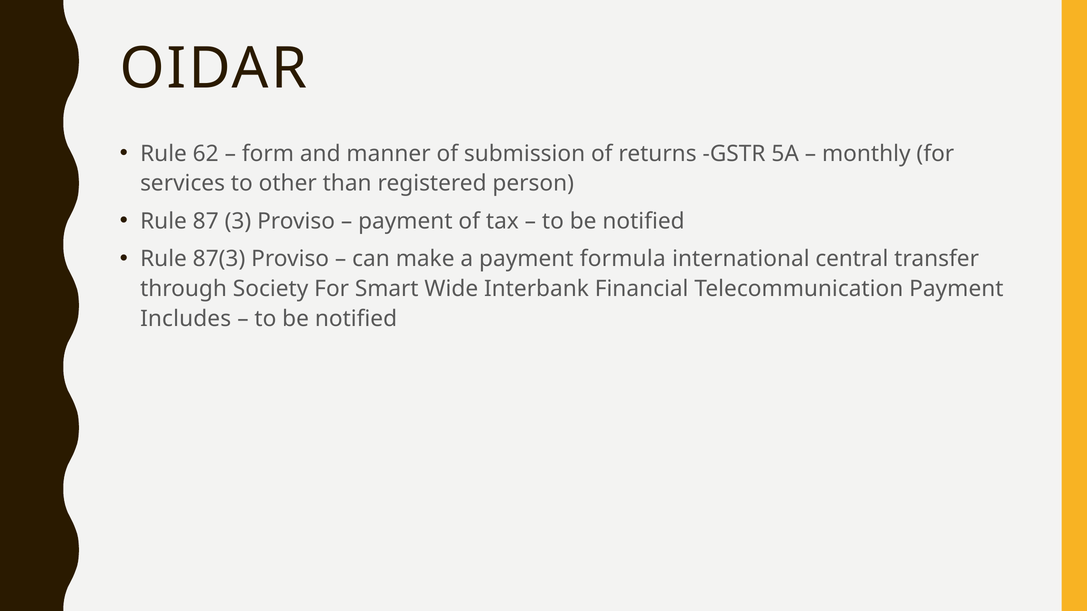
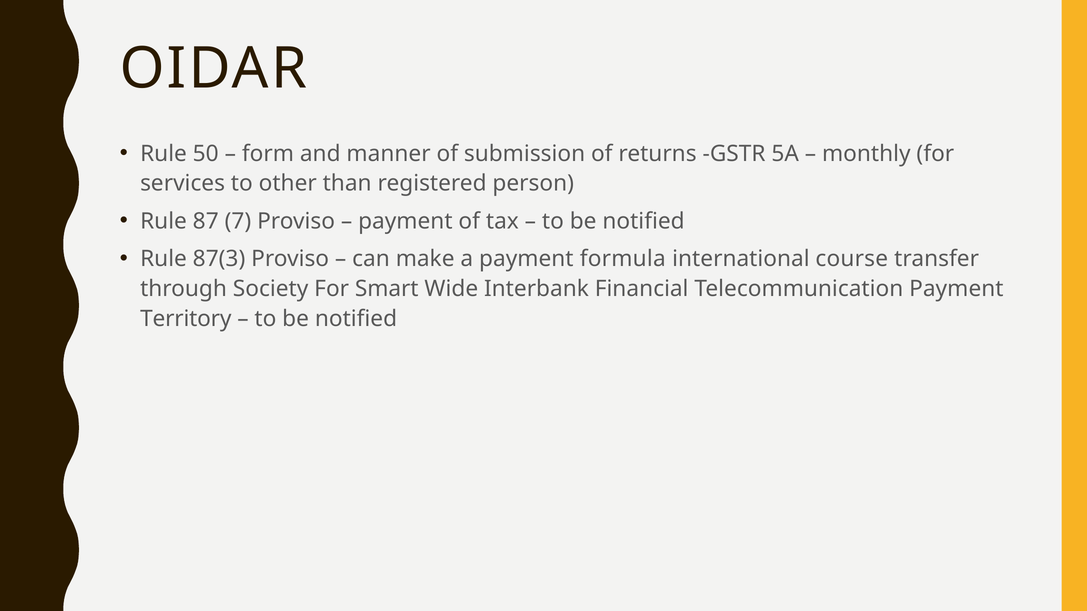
62: 62 -> 50
3: 3 -> 7
central: central -> course
Includes: Includes -> Territory
